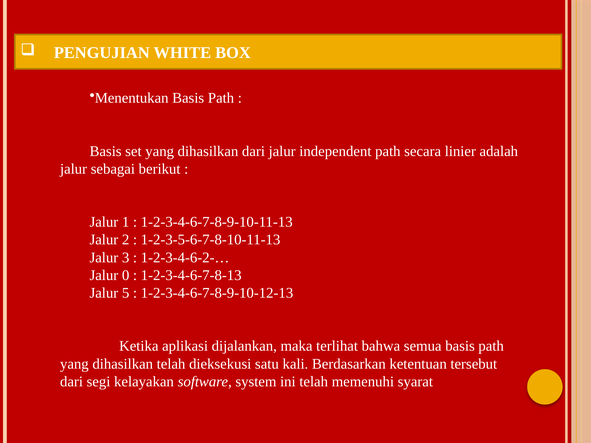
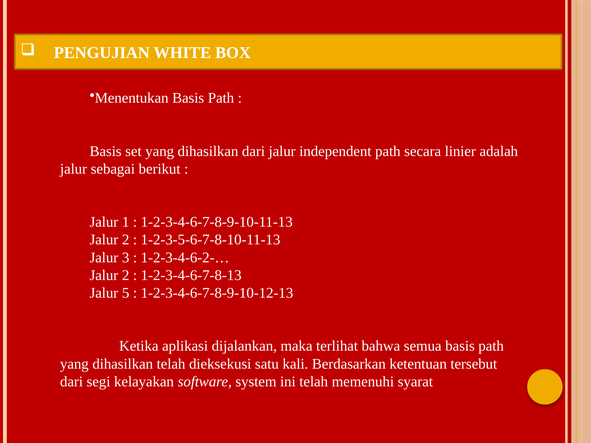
0 at (126, 275): 0 -> 2
